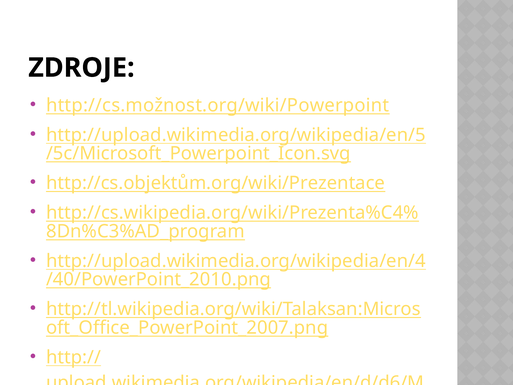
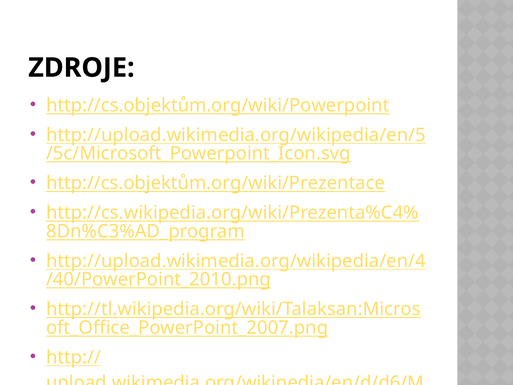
http://cs.možnost.org/wiki/Powerpoint: http://cs.možnost.org/wiki/Powerpoint -> http://cs.objektům.org/wiki/Powerpoint
